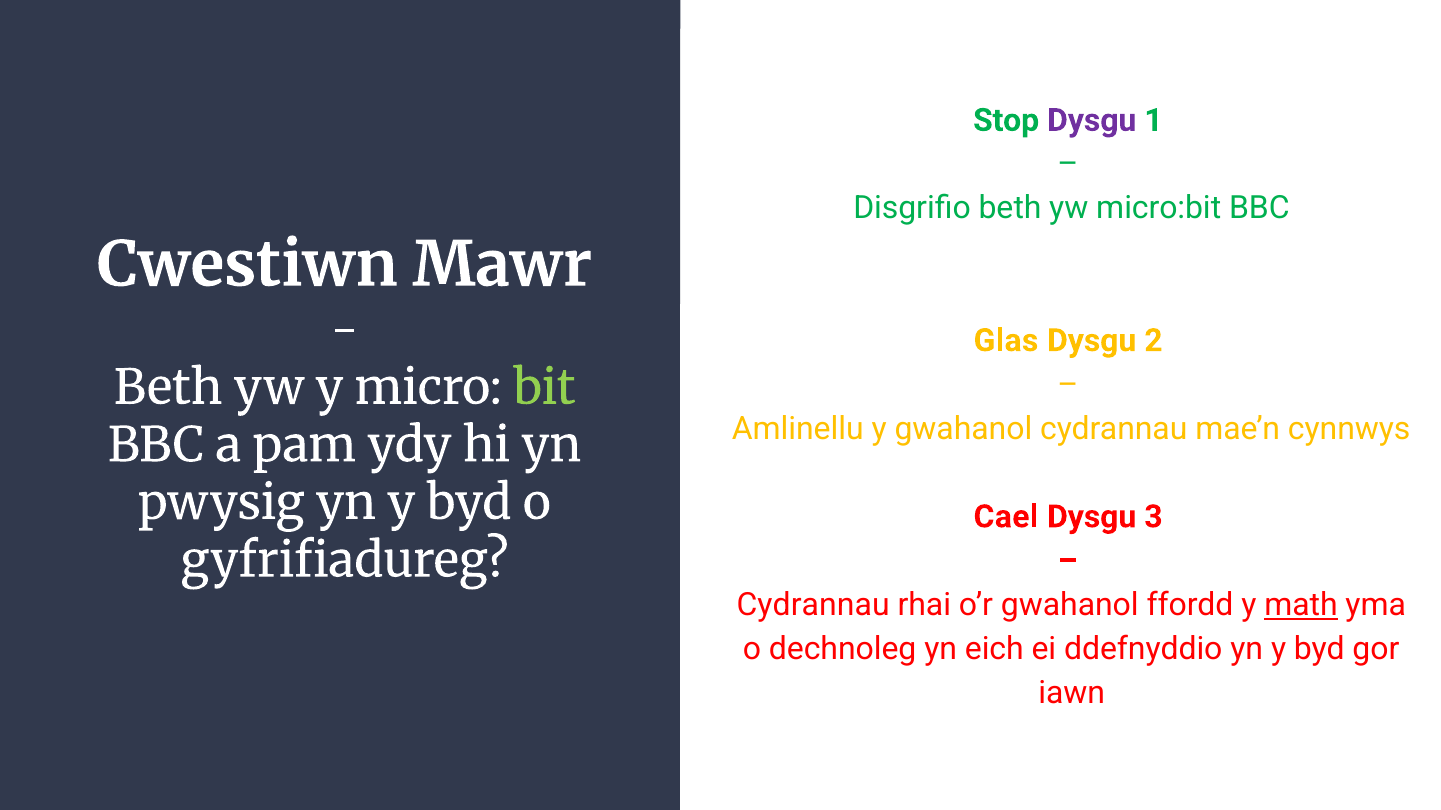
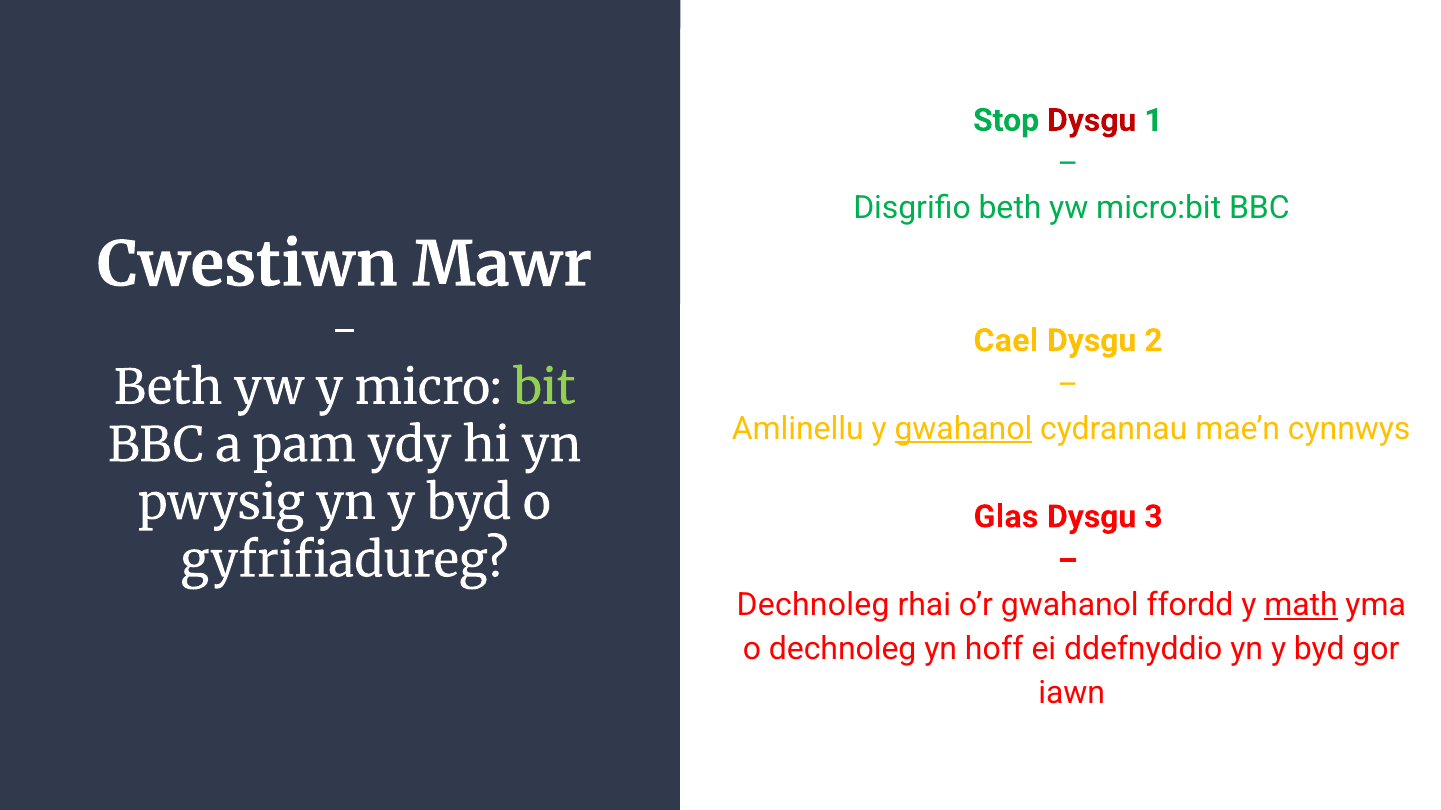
Dysgu at (1092, 120) colour: purple -> red
Glas: Glas -> Cael
gwahanol at (963, 429) underline: none -> present
Cael: Cael -> Glas
Cydrannau at (813, 605): Cydrannau -> Dechnoleg
eich: eich -> hoff
